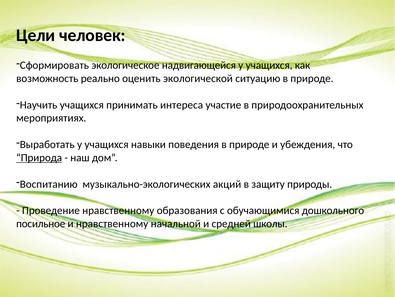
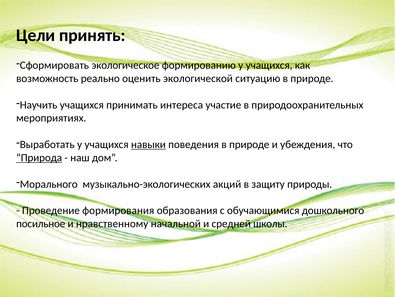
человек: человек -> принять
надвигающейся: надвигающейся -> формированию
навыки underline: none -> present
Воспитанию: Воспитанию -> Морального
Проведение нравственному: нравственному -> формирования
